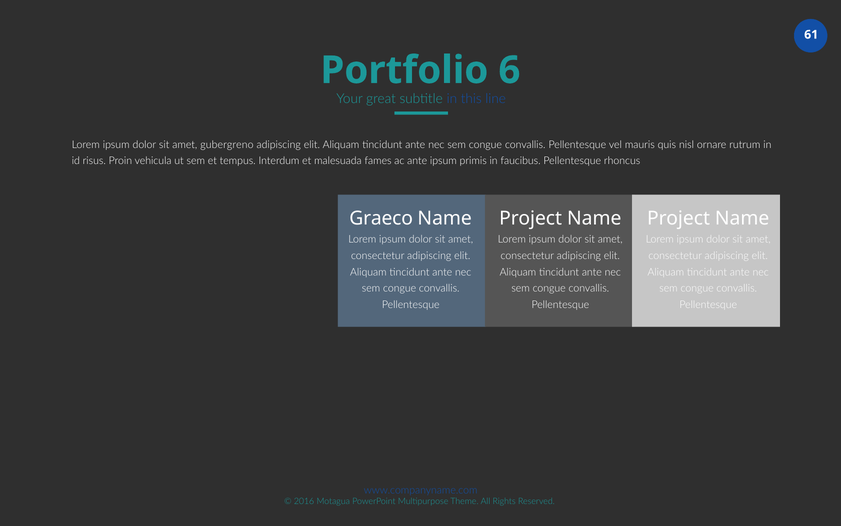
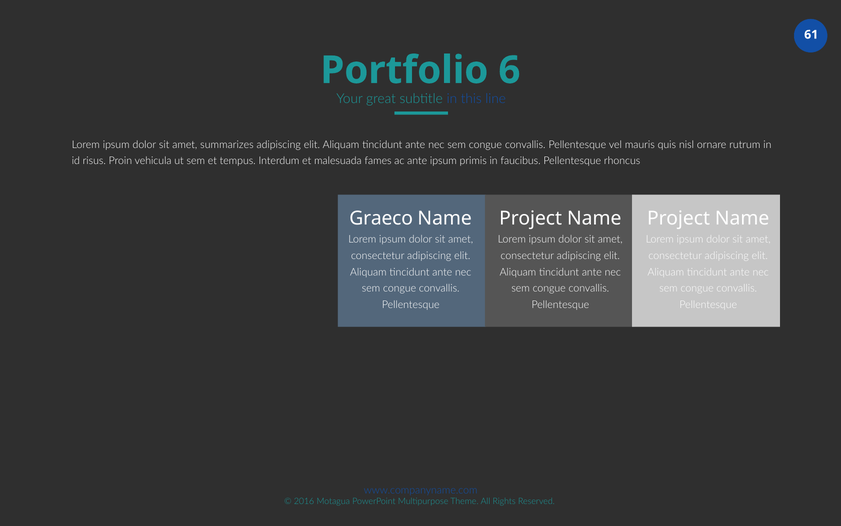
gubergreno: gubergreno -> summarizes
